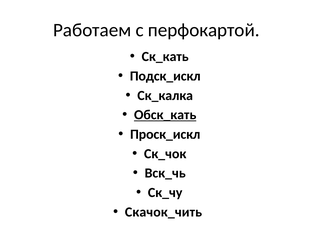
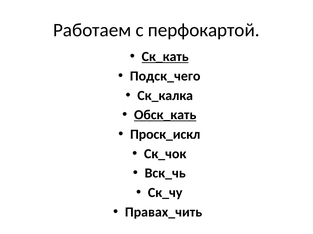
Ск_кать underline: none -> present
Подск_искл: Подск_искл -> Подск_чего
Скачок_чить: Скачок_чить -> Правах_чить
